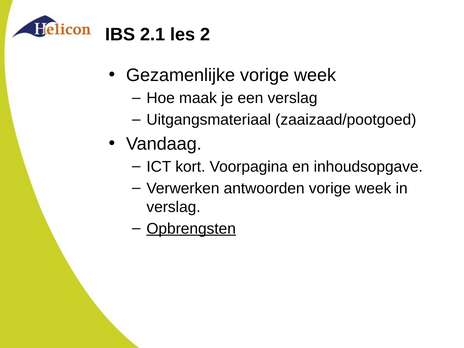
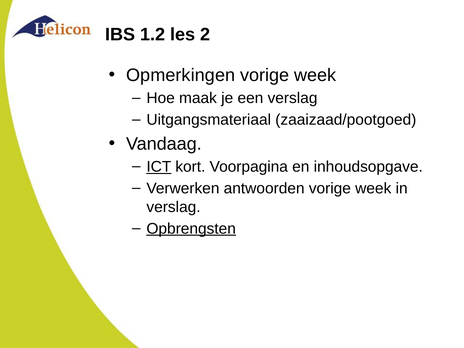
2.1: 2.1 -> 1.2
Gezamenlijke: Gezamenlijke -> Opmerkingen
ICT underline: none -> present
